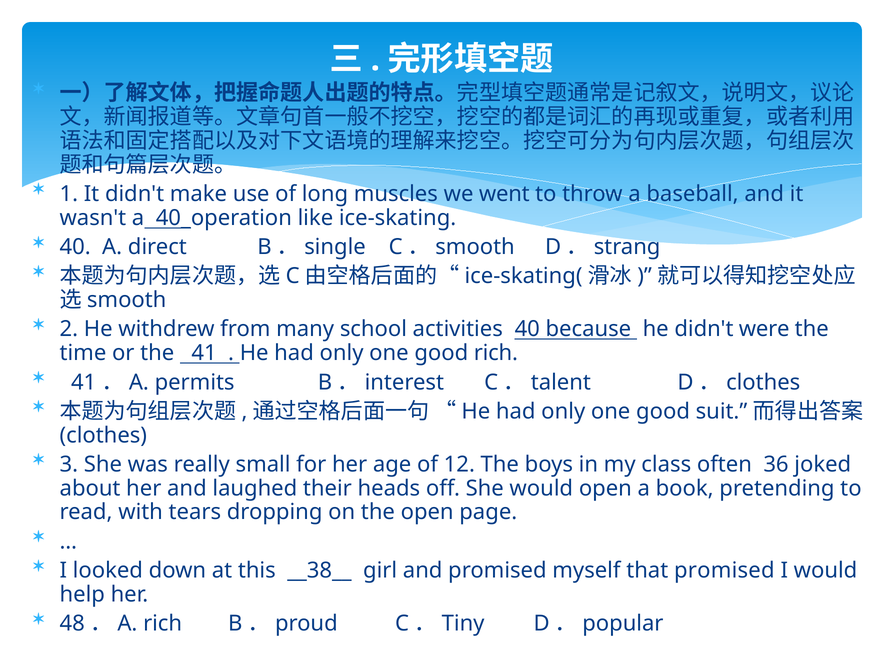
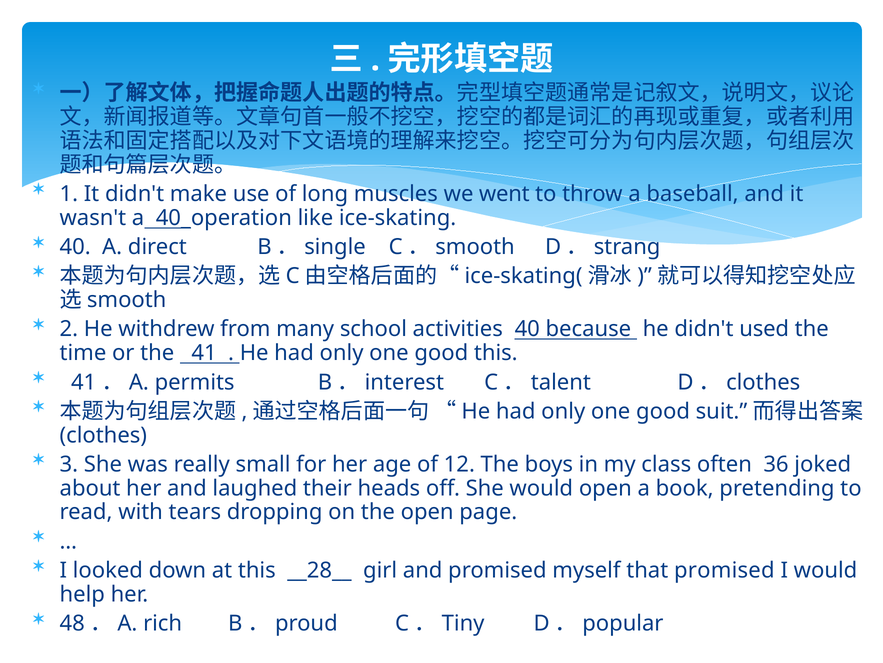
were: were -> used
good rich: rich -> this
__38__: __38__ -> __28__
